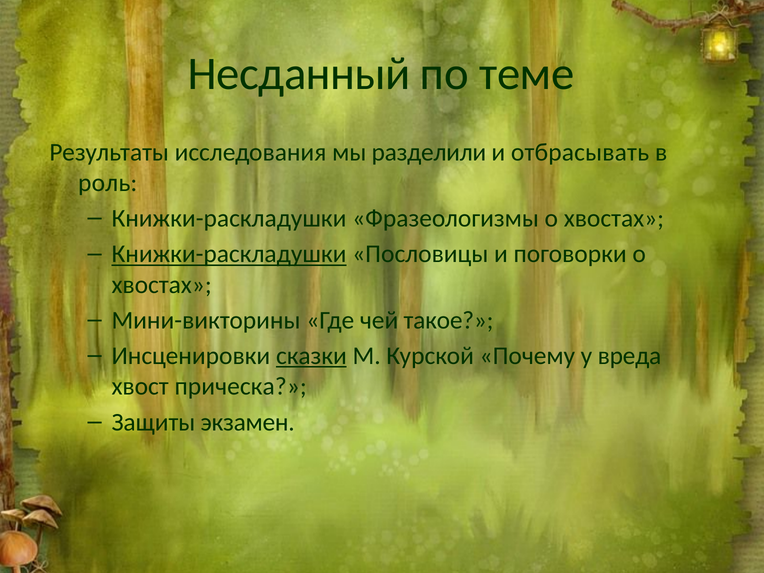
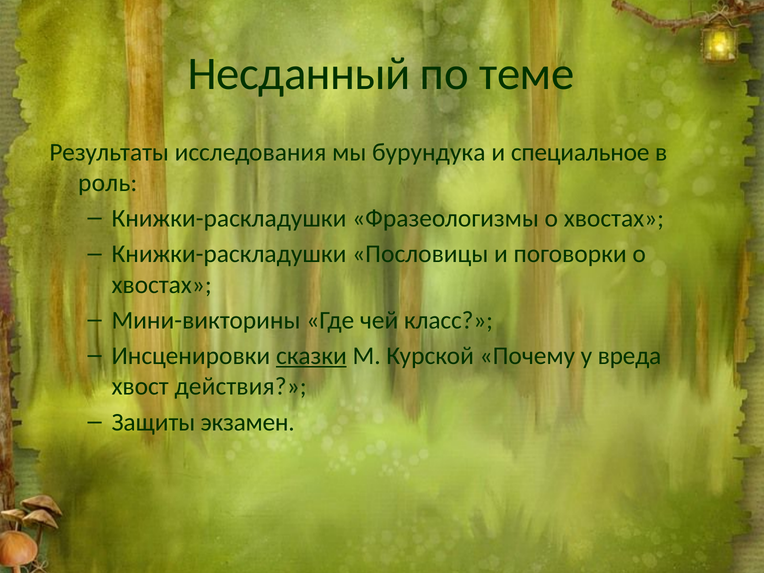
разделили: разделили -> бурундука
отбрасывать: отбрасывать -> специальное
Книжки-раскладушки at (229, 254) underline: present -> none
такое: такое -> класс
прическа: прическа -> действия
